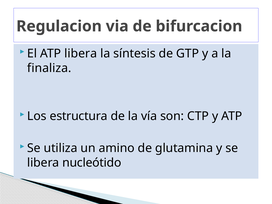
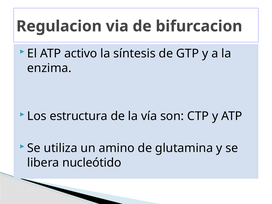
ATP libera: libera -> activo
finaliza: finaliza -> enzima
